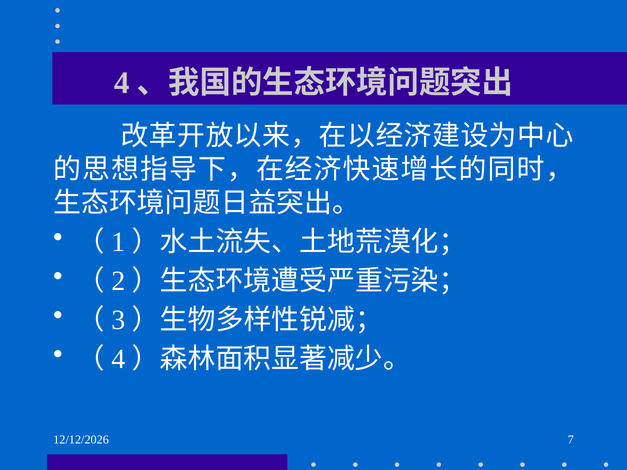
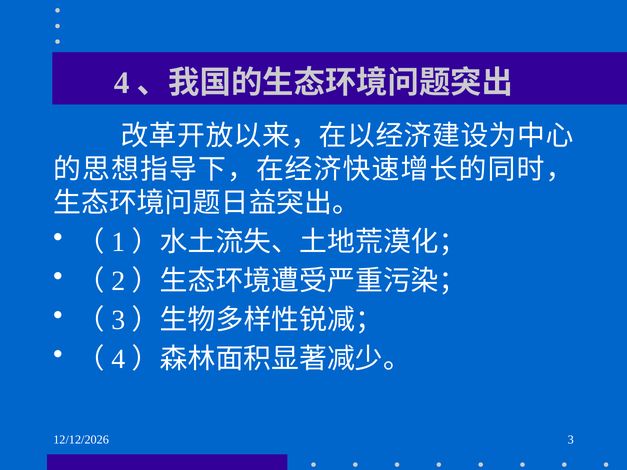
7 at (571, 440): 7 -> 3
